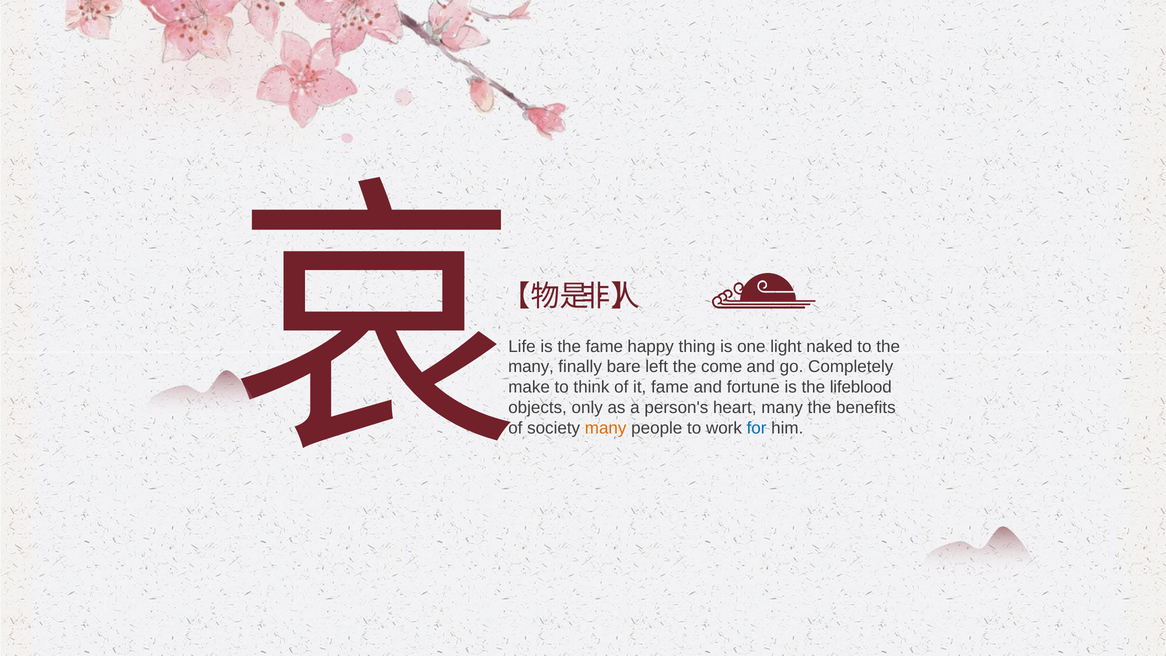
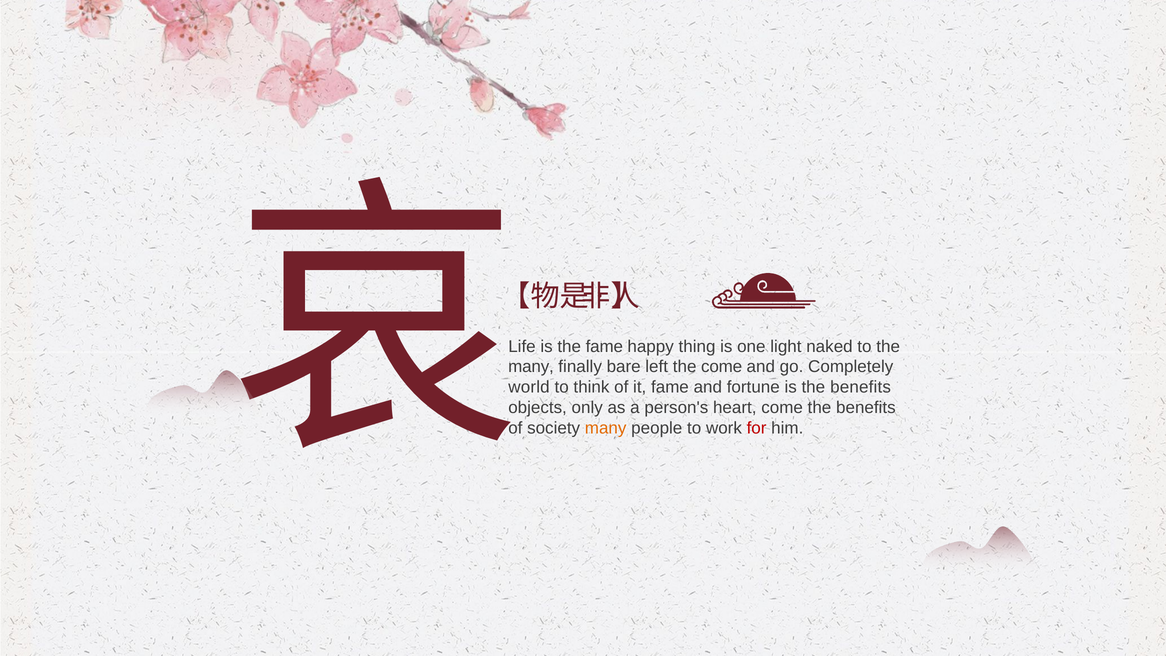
make: make -> world
is the lifeblood: lifeblood -> benefits
heart many: many -> come
for colour: blue -> red
